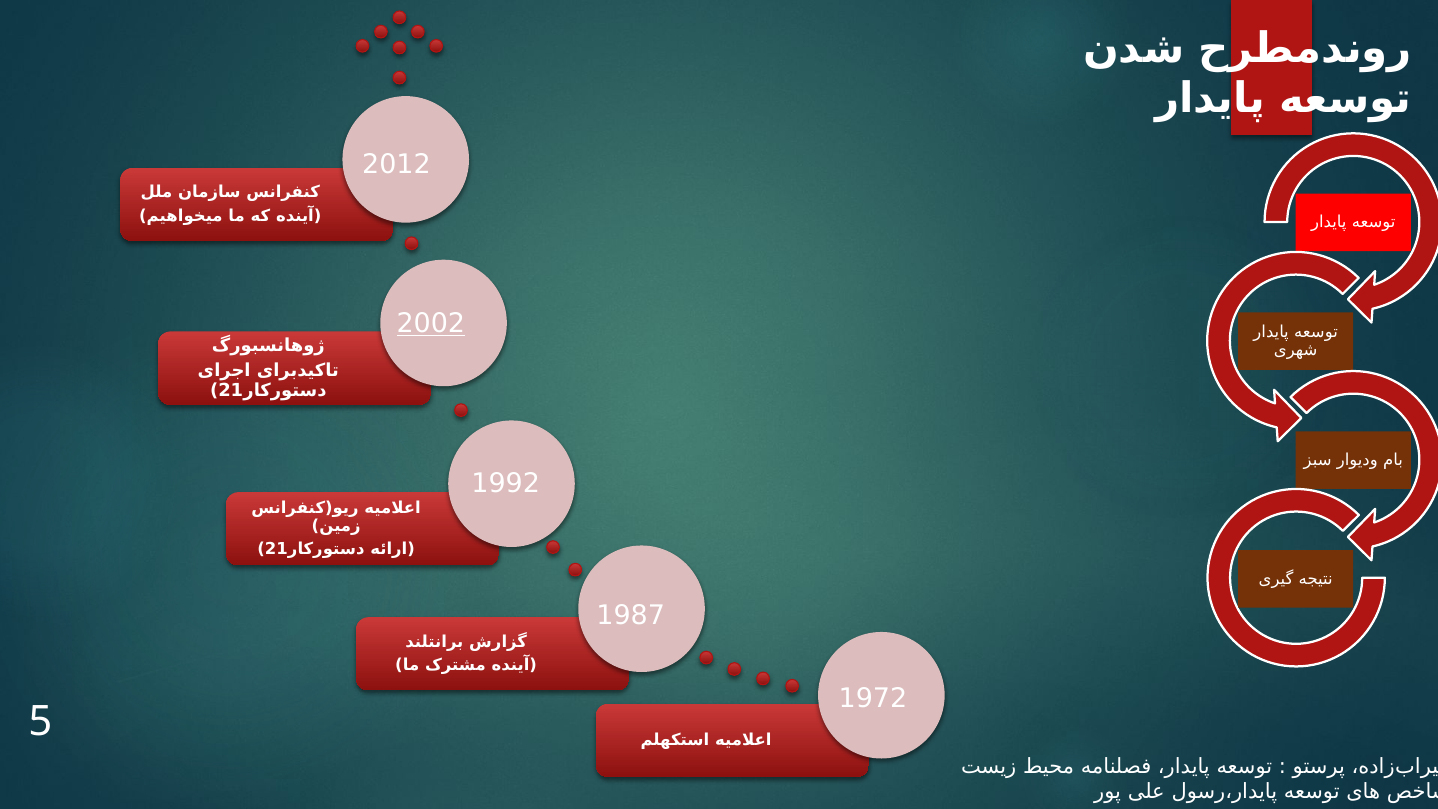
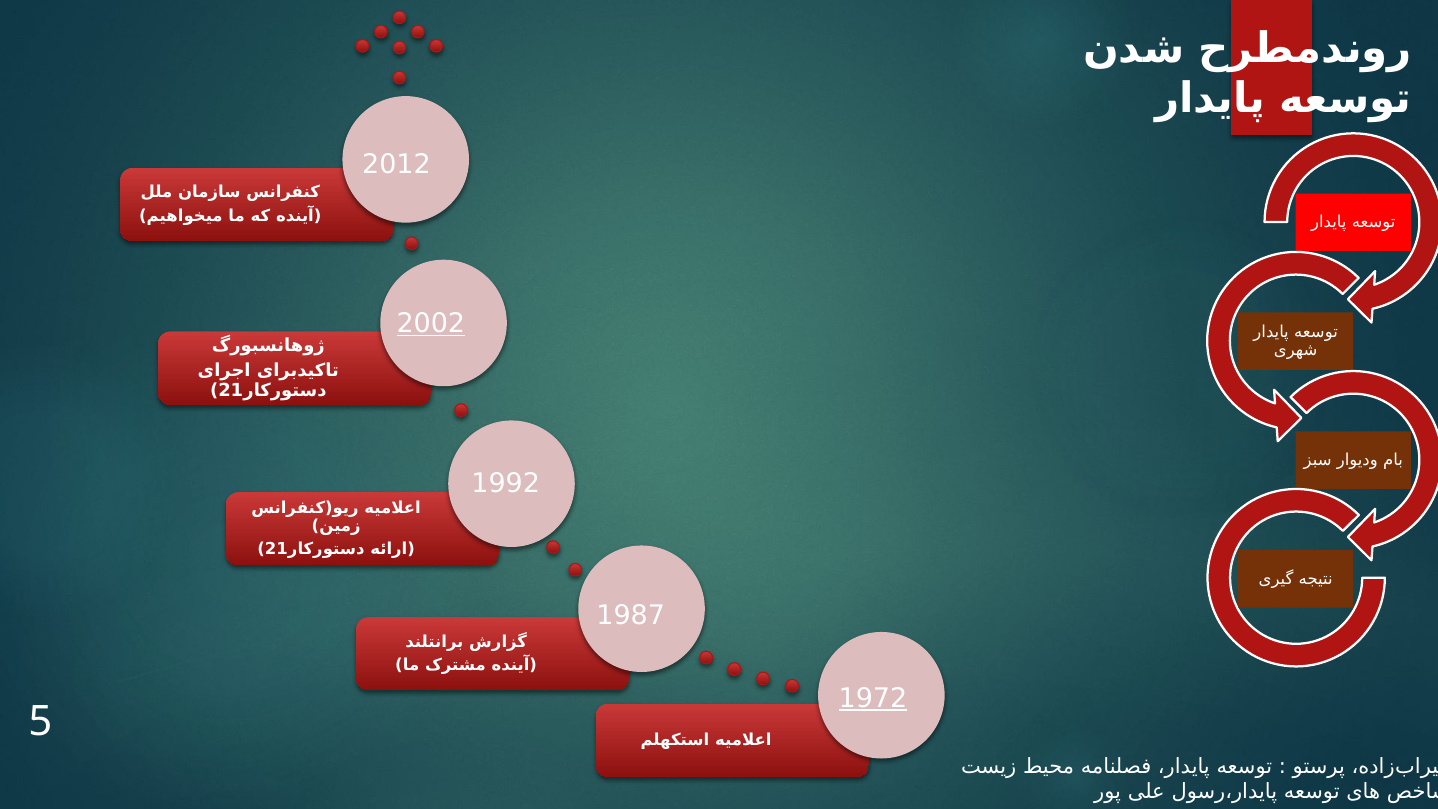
1972 underline: none -> present
